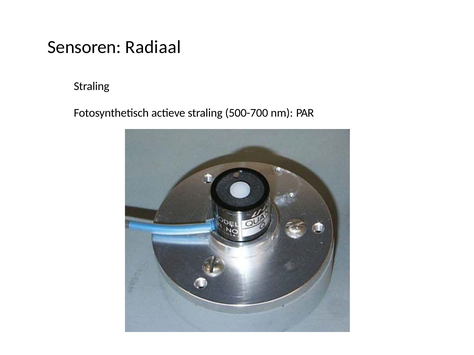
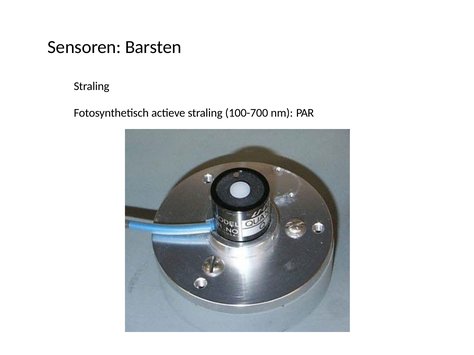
Radiaal: Radiaal -> Barsten
500-700: 500-700 -> 100-700
